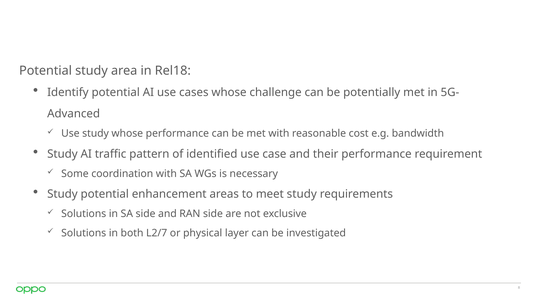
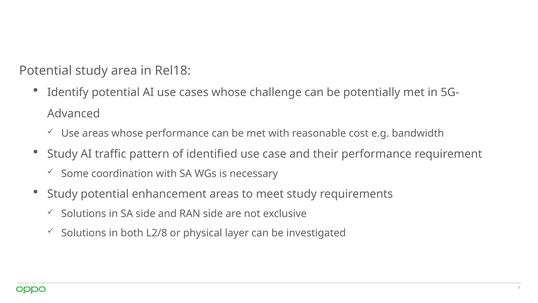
Use study: study -> areas
L2/7: L2/7 -> L2/8
